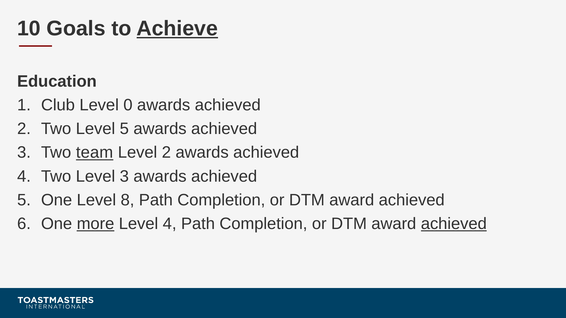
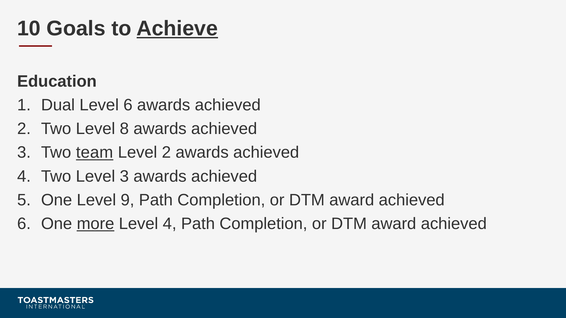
Club: Club -> Dual
Level 0: 0 -> 6
Level 5: 5 -> 8
8: 8 -> 9
achieved at (454, 224) underline: present -> none
